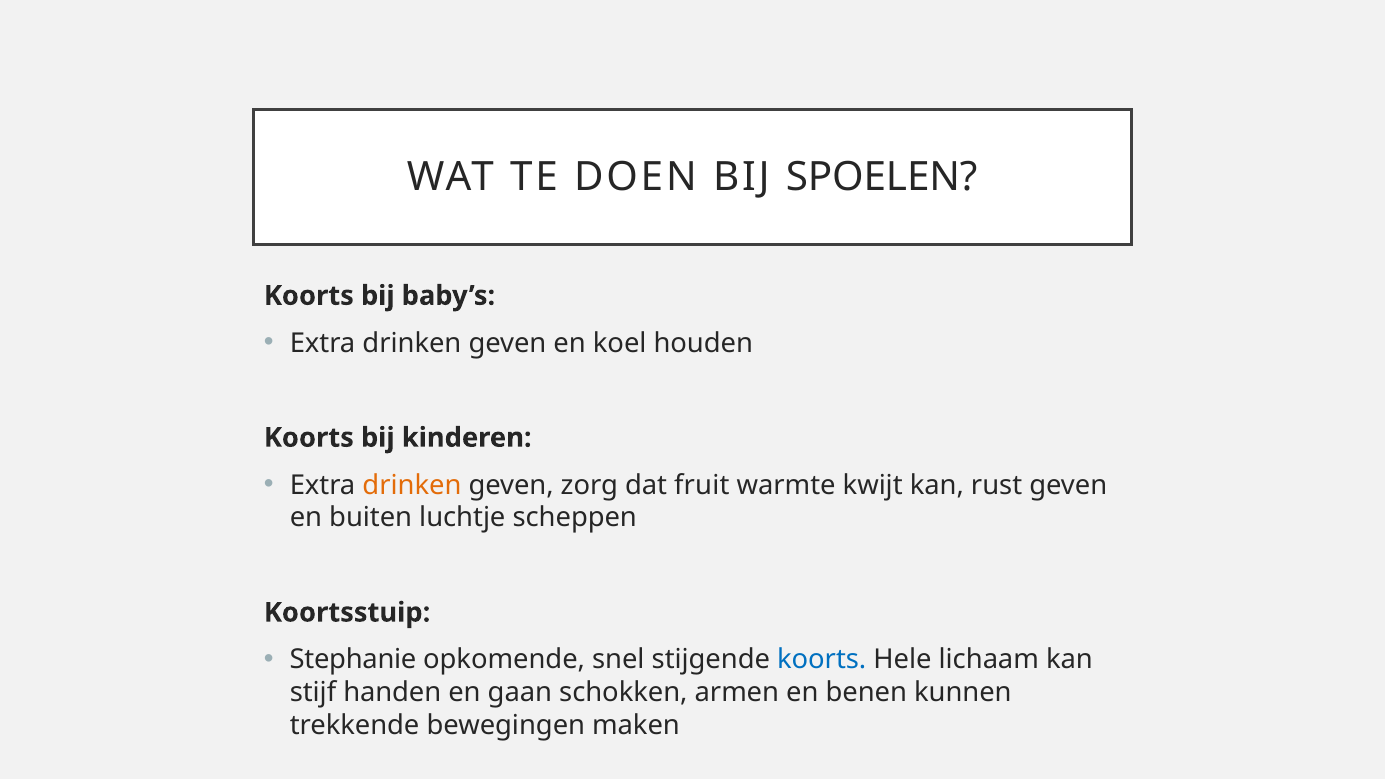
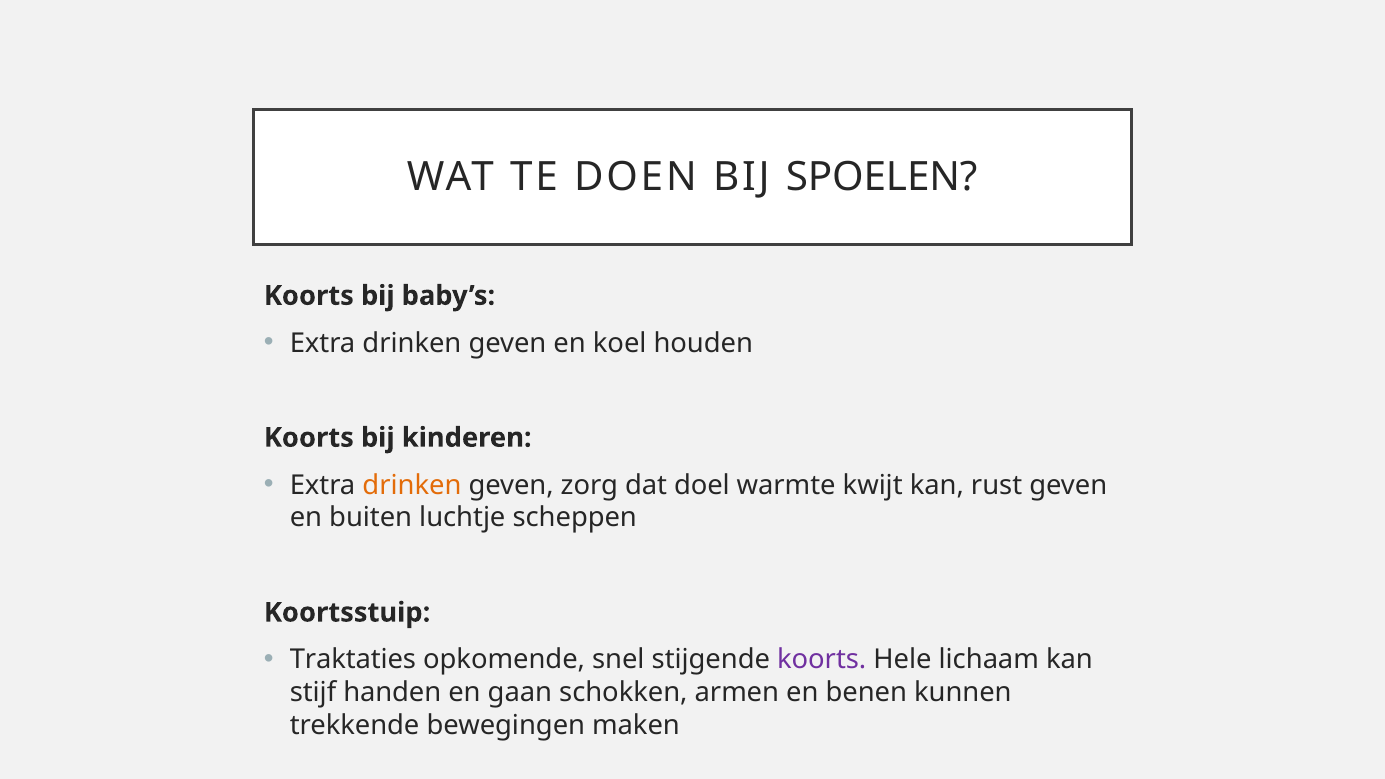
fruit: fruit -> doel
Stephanie: Stephanie -> Traktaties
koorts at (822, 660) colour: blue -> purple
